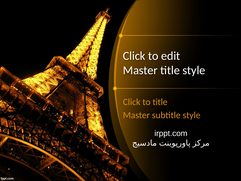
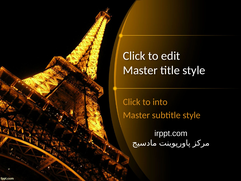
to title: title -> into
